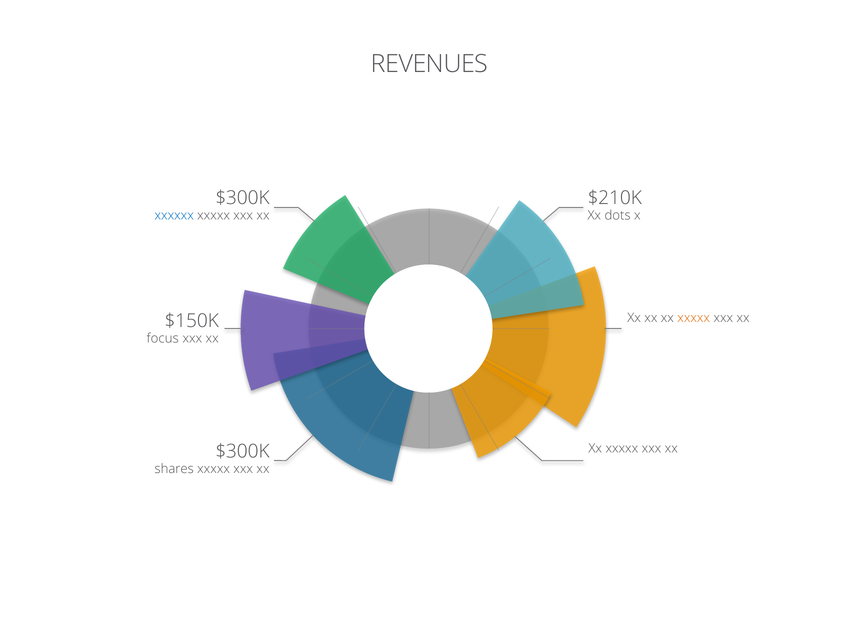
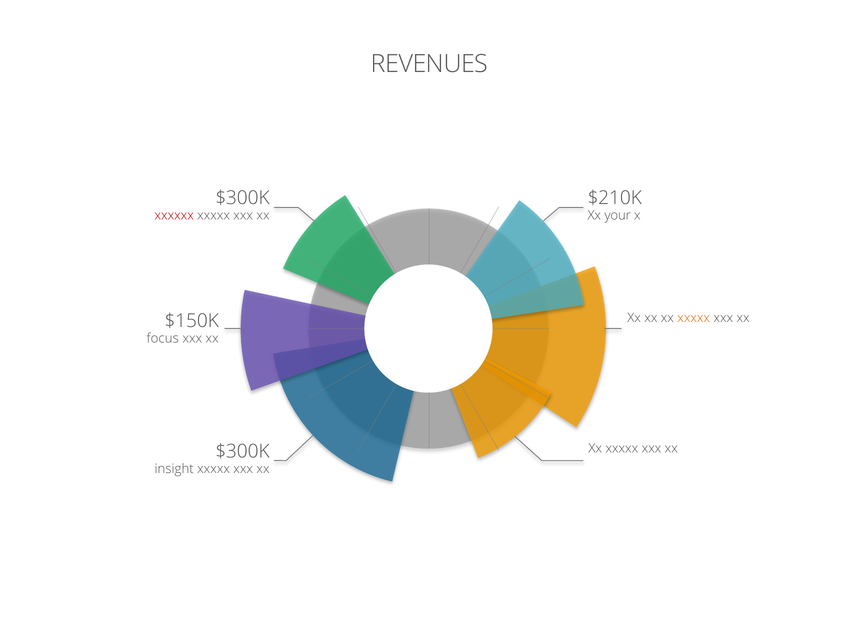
xxxxxx colour: blue -> red
dots: dots -> your
shares: shares -> insight
